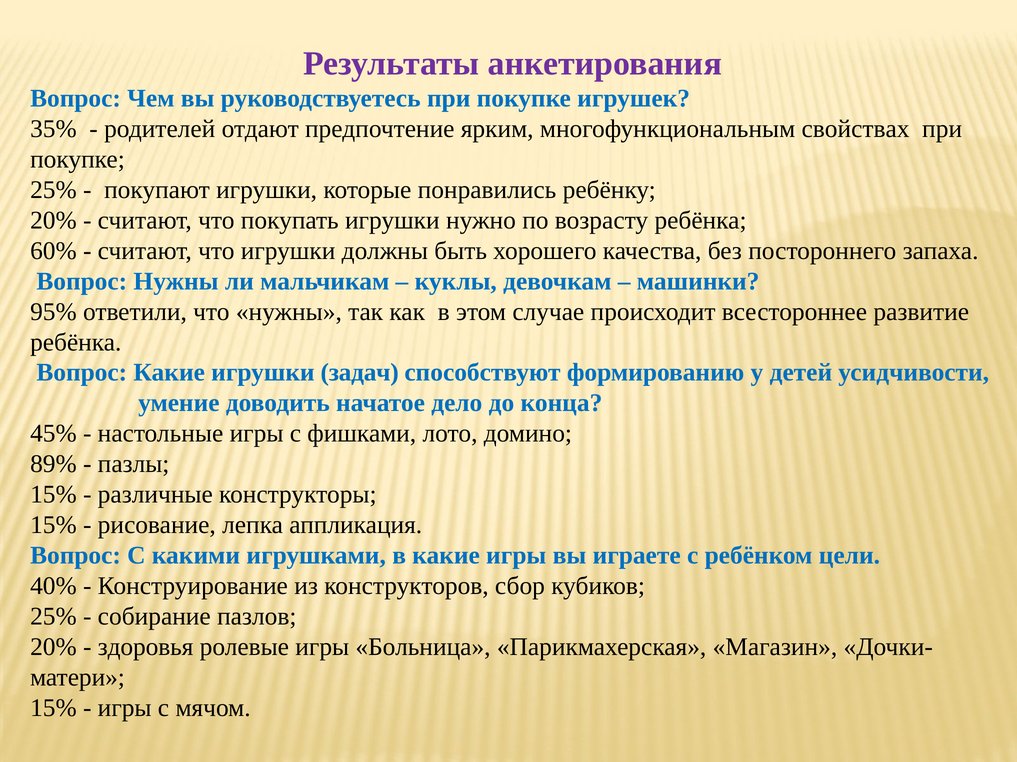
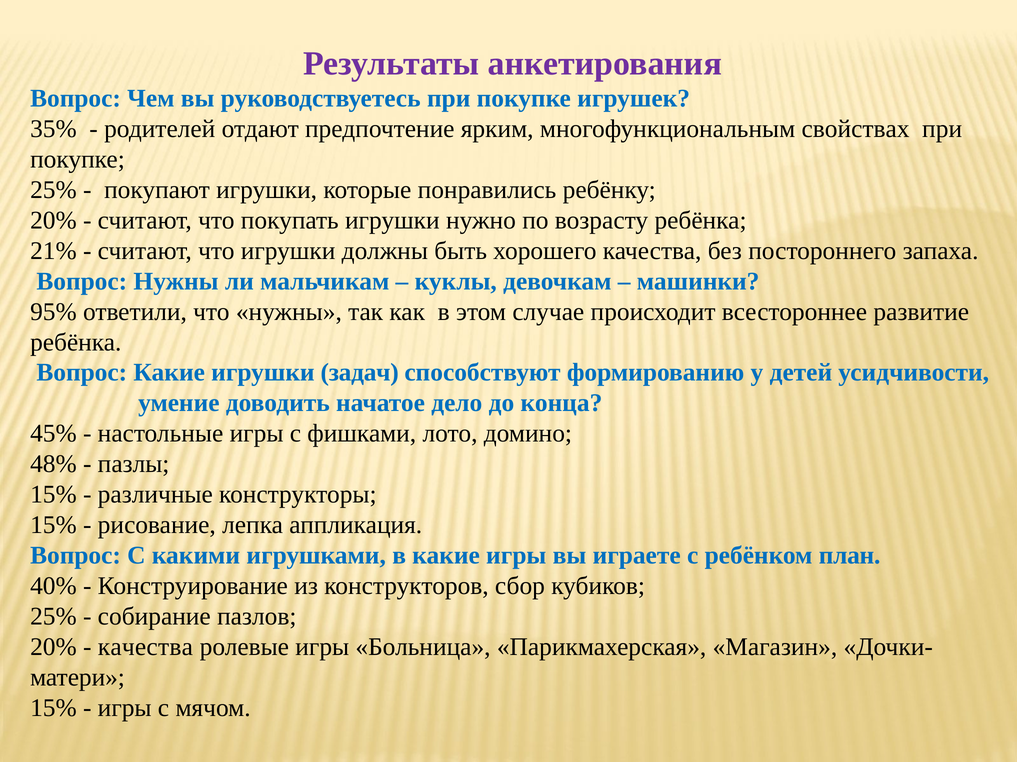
60%: 60% -> 21%
89%: 89% -> 48%
цели: цели -> план
здоровья at (146, 648): здоровья -> качества
